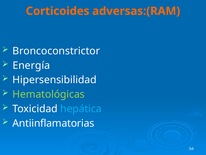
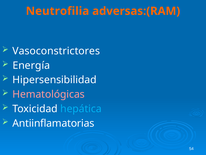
Corticoides: Corticoides -> Neutrofilia
Broncoconstrictor: Broncoconstrictor -> Vasoconstrictores
Hematológicas colour: light green -> pink
